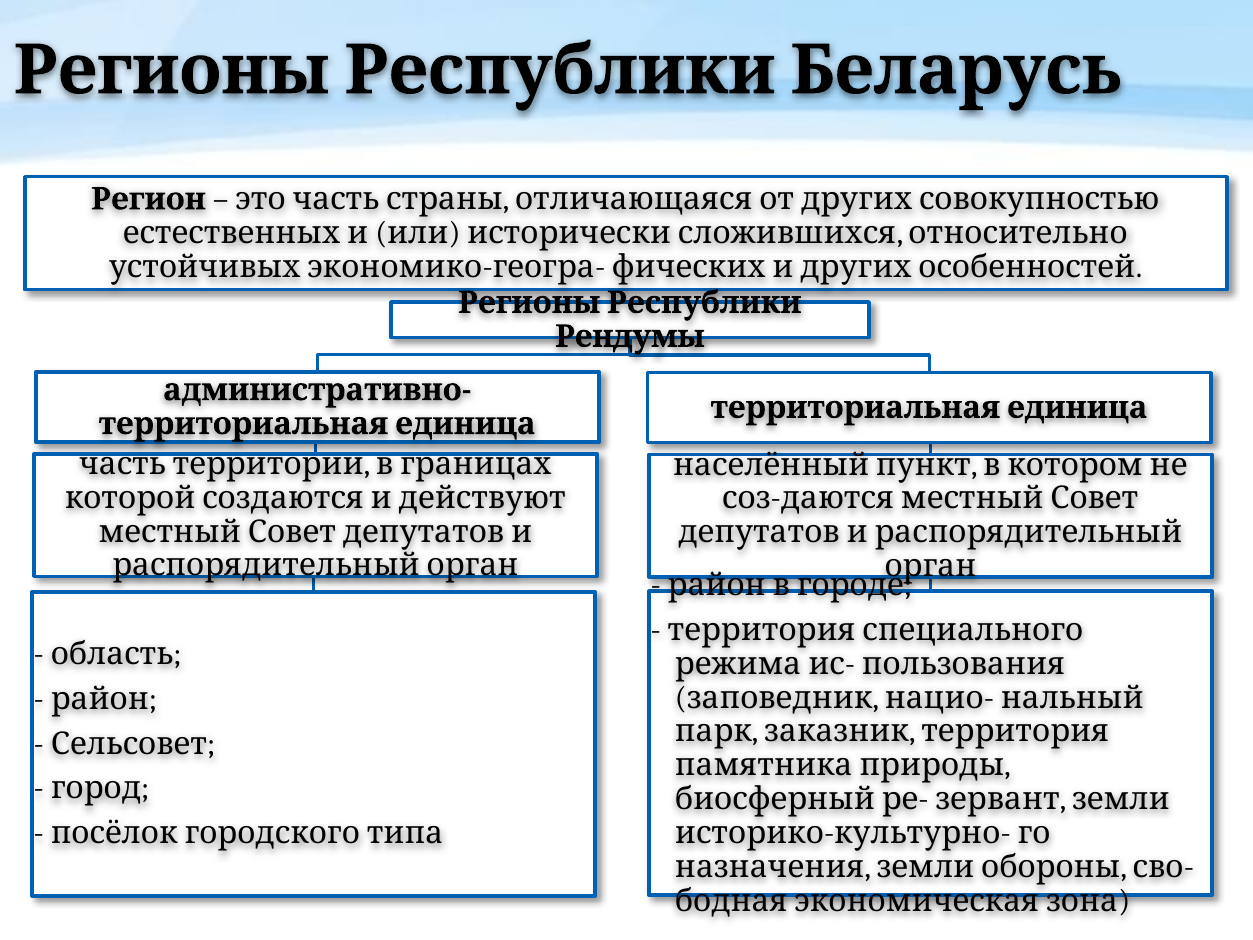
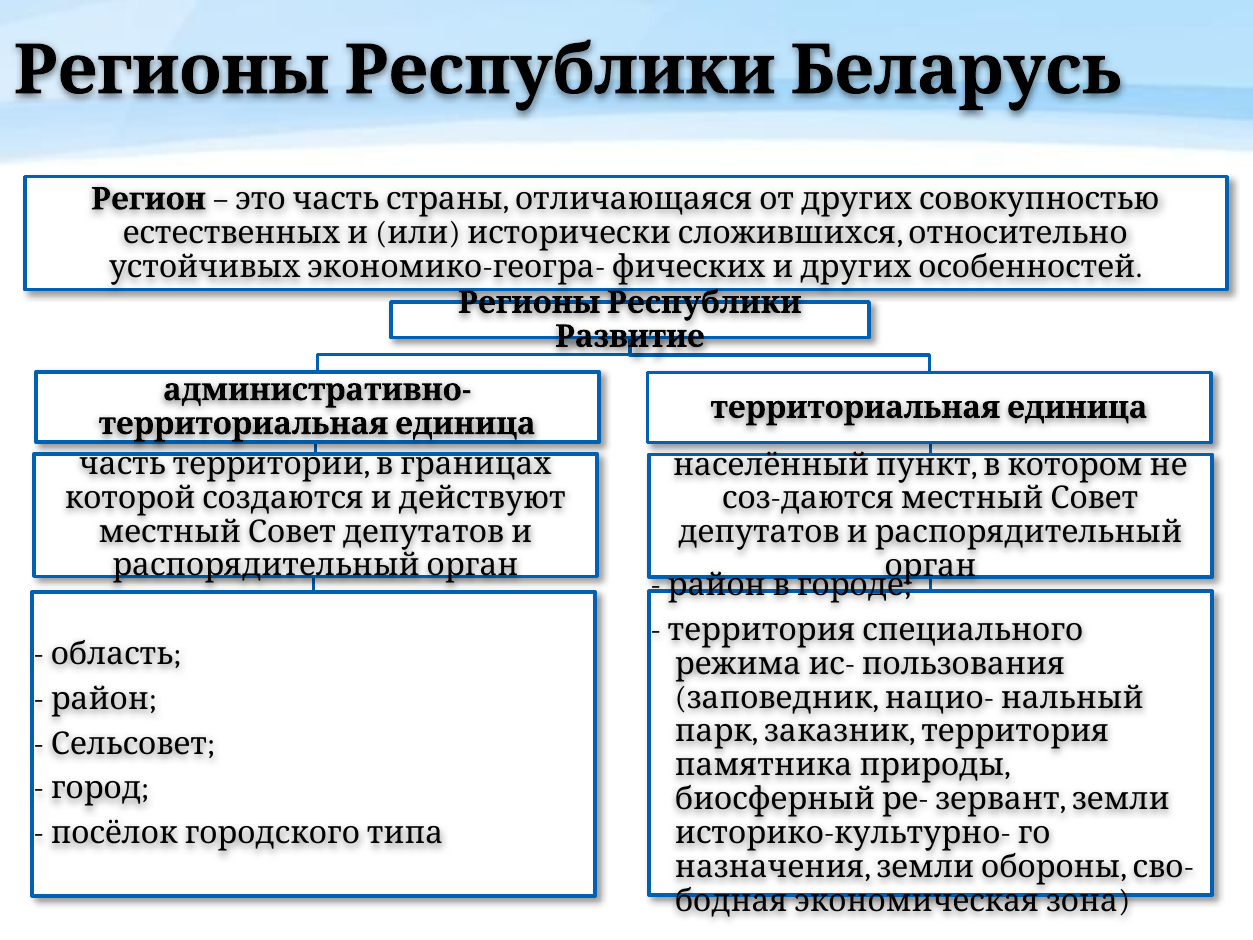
Рендумы: Рендумы -> Развитие
